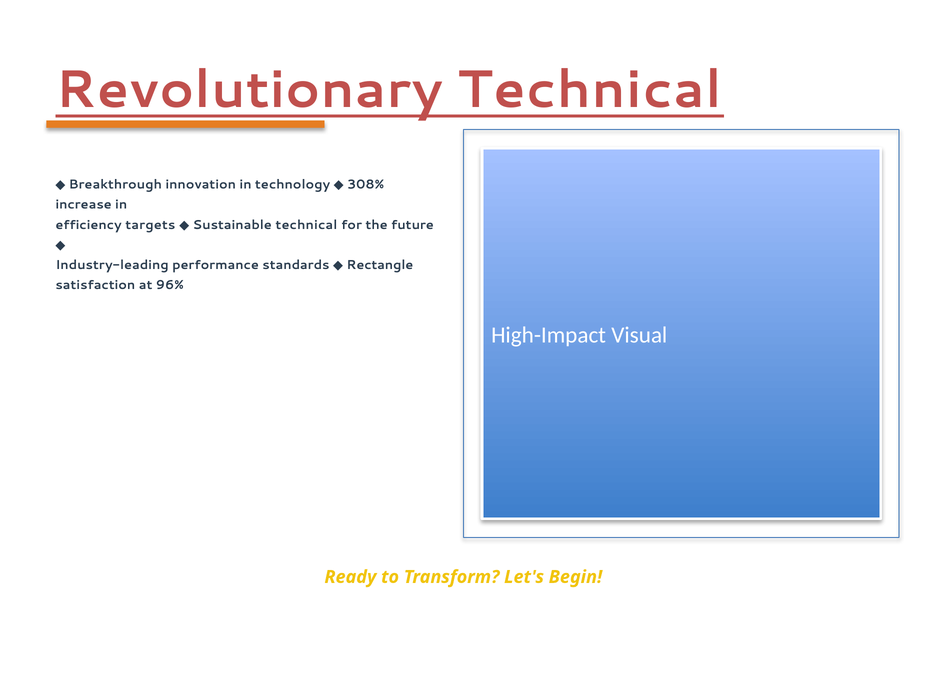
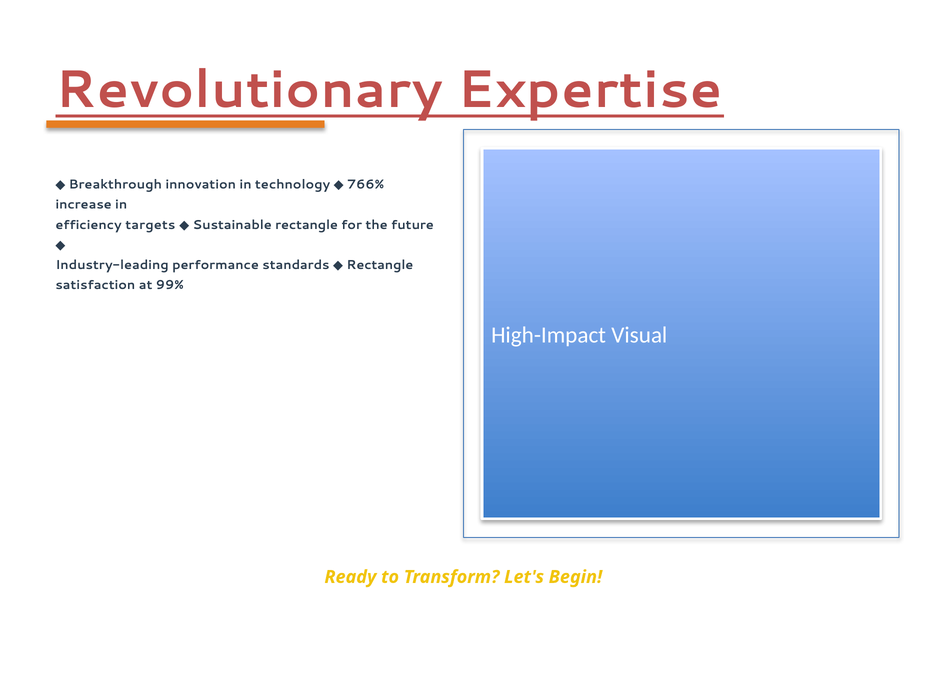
Revolutionary Technical: Technical -> Expertise
308%: 308% -> 766%
Sustainable technical: technical -> rectangle
96%: 96% -> 99%
